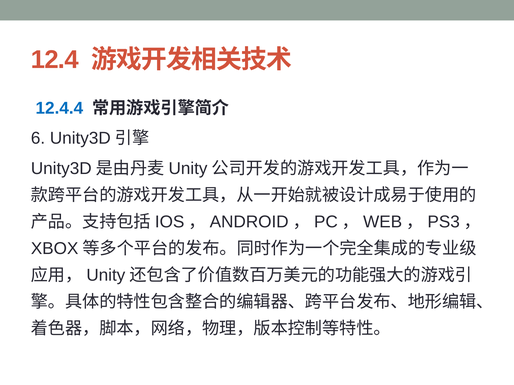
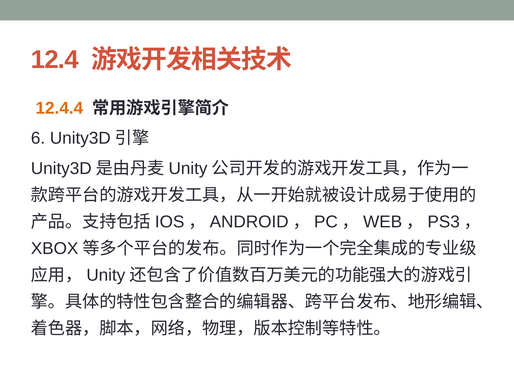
12.4.4 colour: blue -> orange
